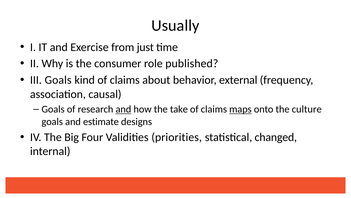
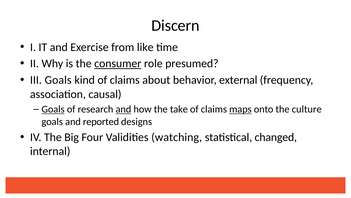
Usually: Usually -> Discern
just: just -> like
consumer underline: none -> present
published: published -> presumed
Goals at (53, 109) underline: none -> present
estimate: estimate -> reported
priorities: priorities -> watching
